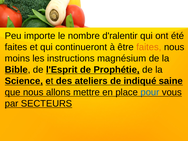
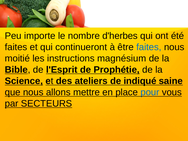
d'ralentir: d'ralentir -> d'herbes
faites at (149, 47) colour: orange -> blue
moins: moins -> moitié
